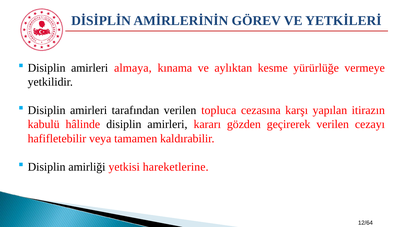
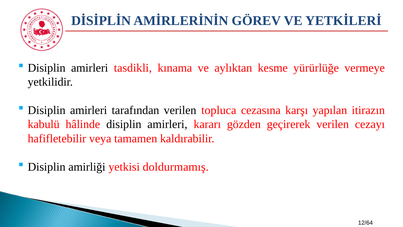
almaya: almaya -> tasdikli
hareketlerine: hareketlerine -> doldurmamış
